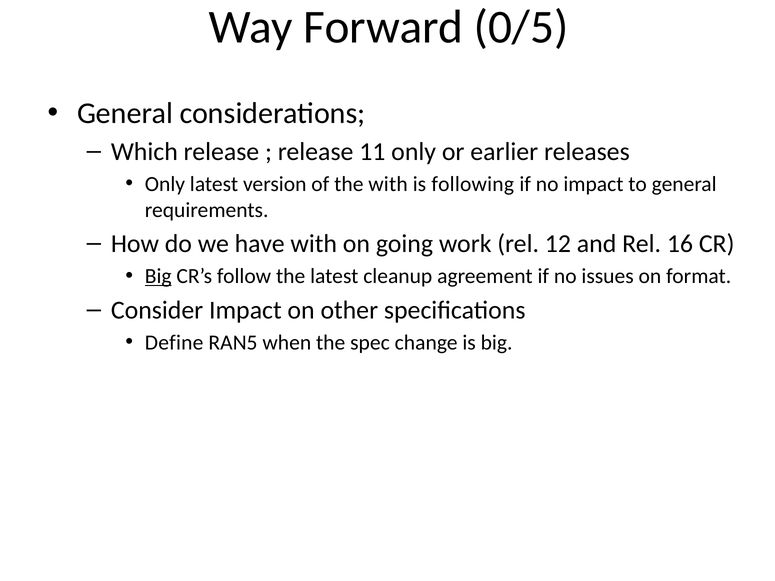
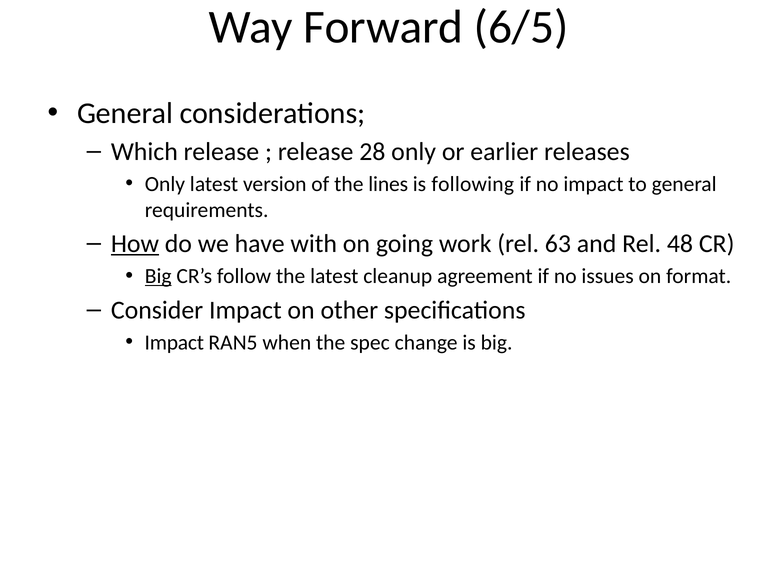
0/5: 0/5 -> 6/5
11: 11 -> 28
the with: with -> lines
How underline: none -> present
12: 12 -> 63
16: 16 -> 48
Define at (174, 343): Define -> Impact
